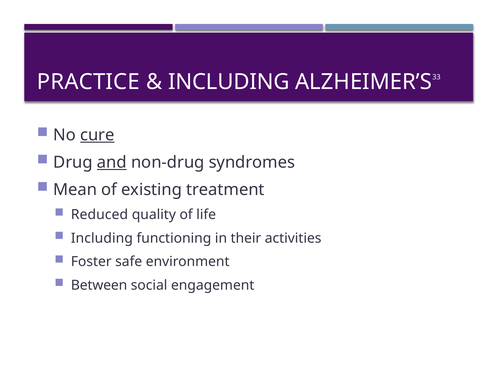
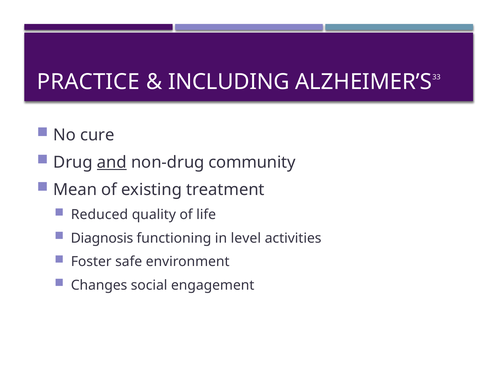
cure underline: present -> none
syndromes: syndromes -> community
Including at (102, 238): Including -> Diagnosis
their: their -> level
Between: Between -> Changes
